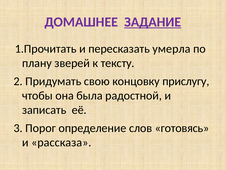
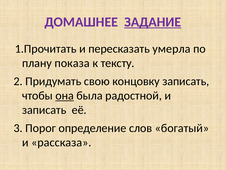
зверей: зверей -> показа
концовку прислугу: прислугу -> записать
она underline: none -> present
готовясь: готовясь -> богатый
